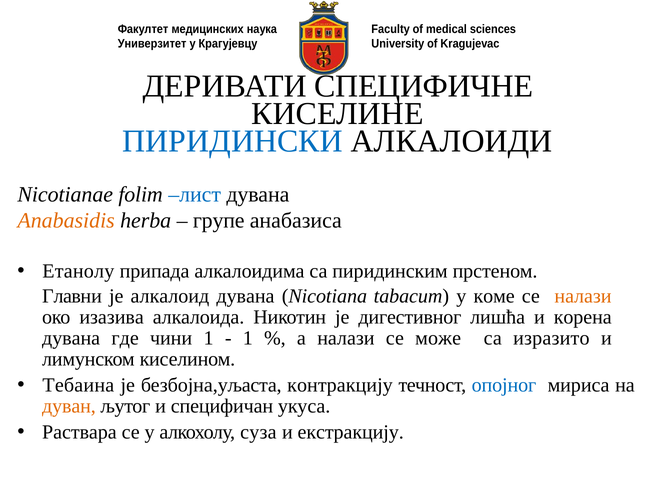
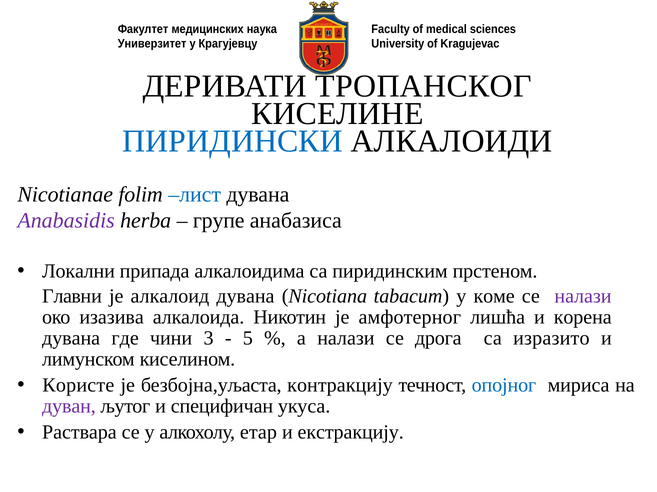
СПЕЦИФИЧНЕ: СПЕЦИФИЧНЕ -> ТРОПАНСКОГ
Anabasidis colour: orange -> purple
Етанолу: Етанолу -> Локални
налази at (583, 297) colour: orange -> purple
дигестивног: дигестивног -> амфотерног
чини 1: 1 -> 3
1 at (248, 339): 1 -> 5
може: може -> дрога
Тебаина: Тебаина -> Користе
дуван colour: orange -> purple
суза: суза -> етар
